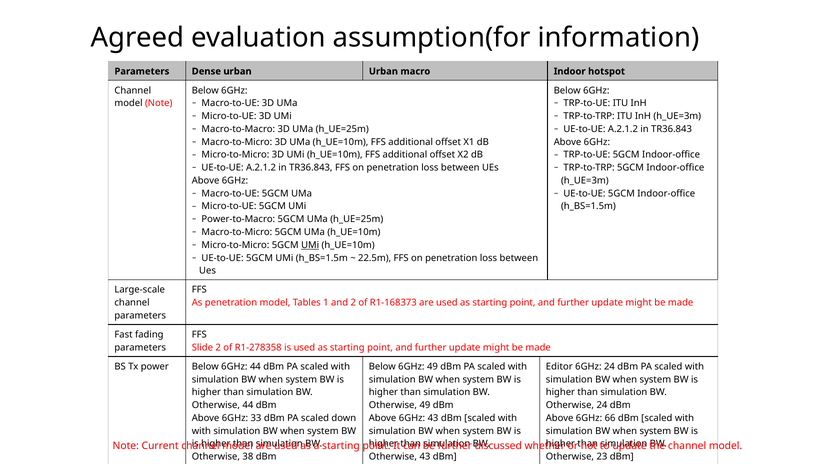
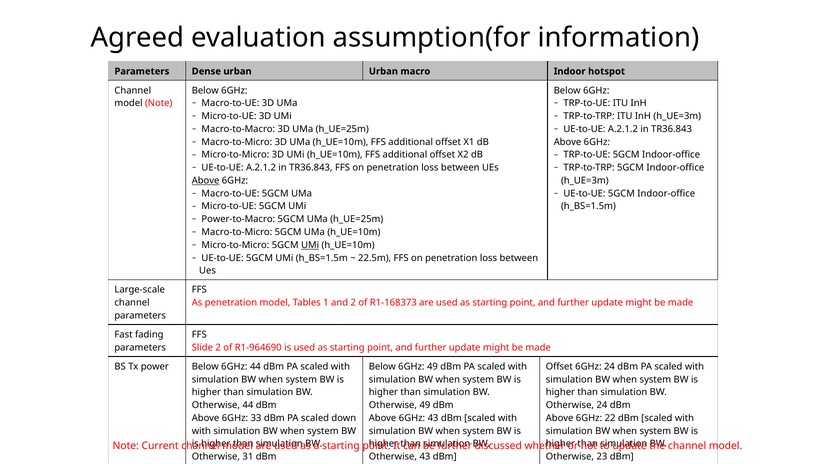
Above at (206, 181) underline: none -> present
R1-278358: R1-278358 -> R1-964690
Editor at (559, 367): Editor -> Offset
66: 66 -> 22
38: 38 -> 31
